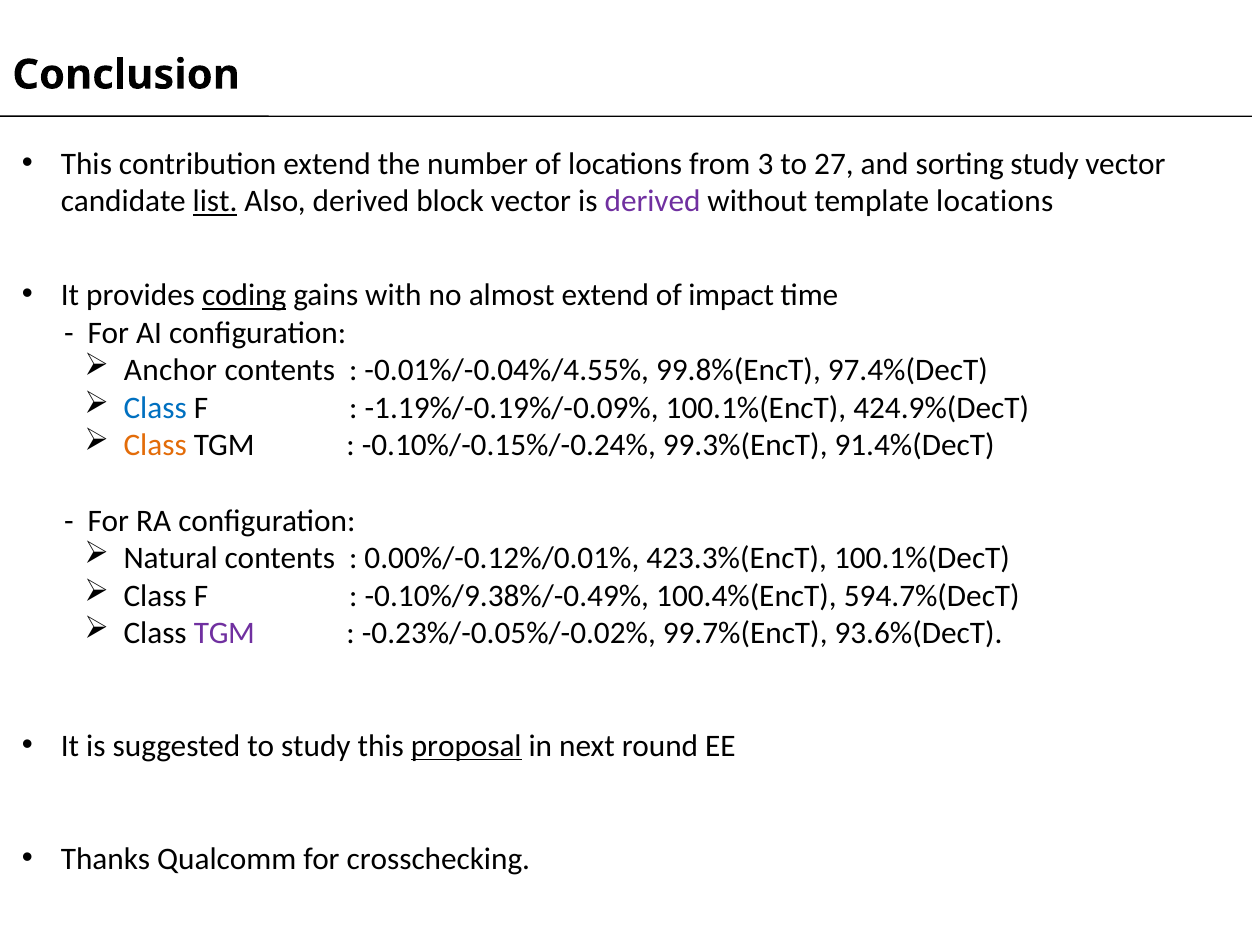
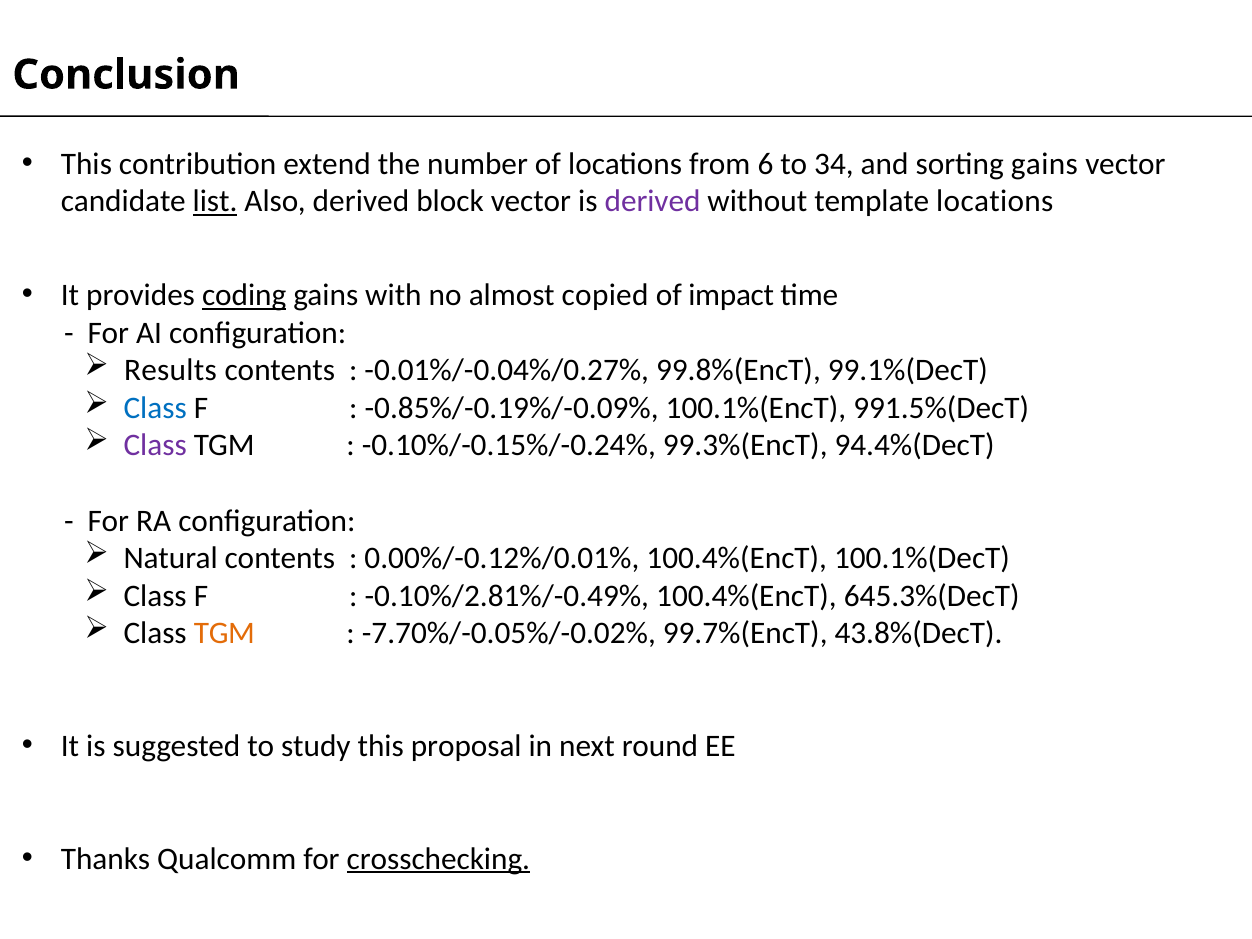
3: 3 -> 6
27: 27 -> 34
sorting study: study -> gains
almost extend: extend -> copied
Anchor: Anchor -> Results
-0.01%/-0.04%/4.55%: -0.01%/-0.04%/4.55% -> -0.01%/-0.04%/0.27%
97.4%(DecT: 97.4%(DecT -> 99.1%(DecT
-1.19%/-0.19%/-0.09%: -1.19%/-0.19%/-0.09% -> -0.85%/-0.19%/-0.09%
424.9%(DecT: 424.9%(DecT -> 991.5%(DecT
Class at (155, 446) colour: orange -> purple
91.4%(DecT: 91.4%(DecT -> 94.4%(DecT
0.00%/-0.12%/0.01% 423.3%(EncT: 423.3%(EncT -> 100.4%(EncT
-0.10%/9.38%/-0.49%: -0.10%/9.38%/-0.49% -> -0.10%/2.81%/-0.49%
594.7%(DecT: 594.7%(DecT -> 645.3%(DecT
TGM at (224, 633) colour: purple -> orange
-0.23%/-0.05%/-0.02%: -0.23%/-0.05%/-0.02% -> -7.70%/-0.05%/-0.02%
93.6%(DecT: 93.6%(DecT -> 43.8%(DecT
proposal underline: present -> none
crosschecking underline: none -> present
